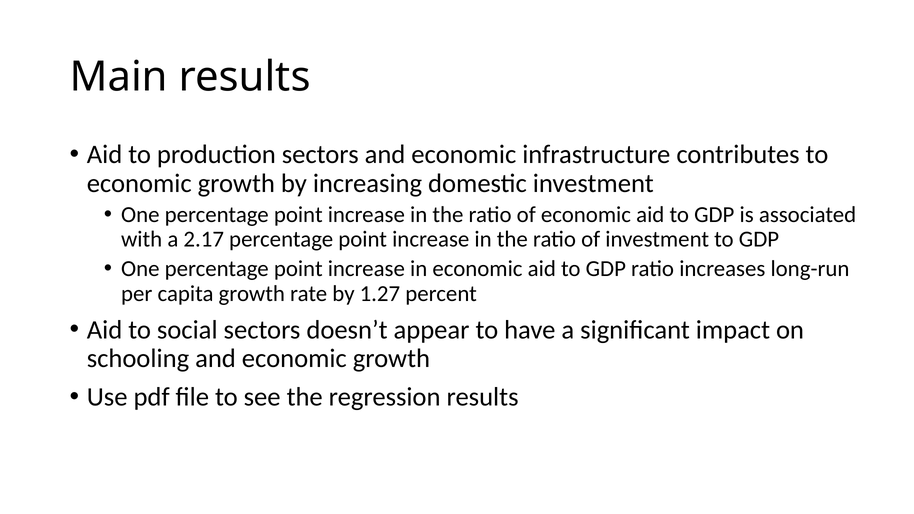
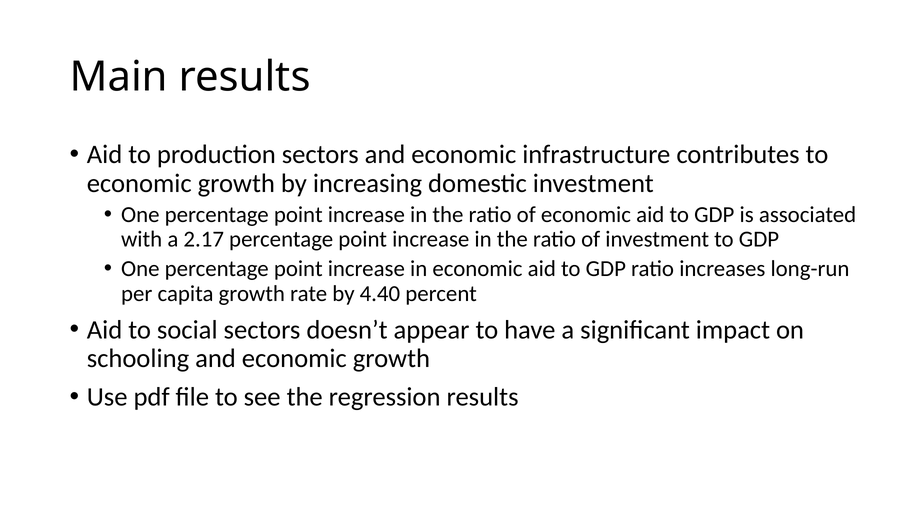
1.27: 1.27 -> 4.40
